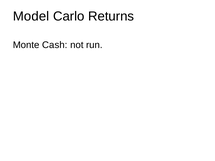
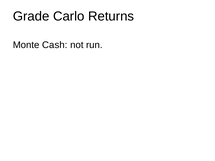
Model: Model -> Grade
